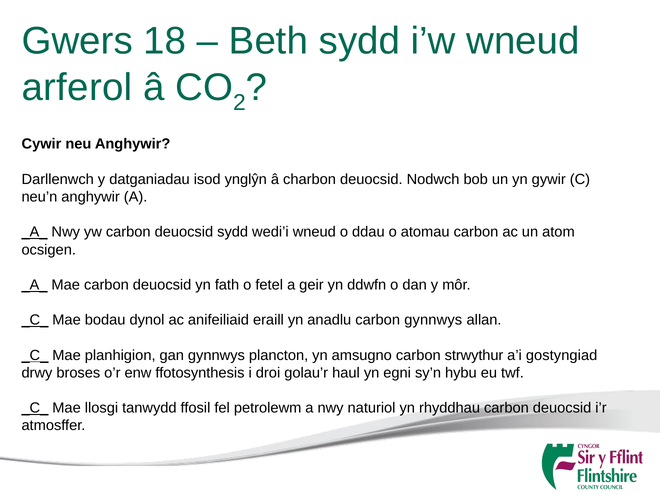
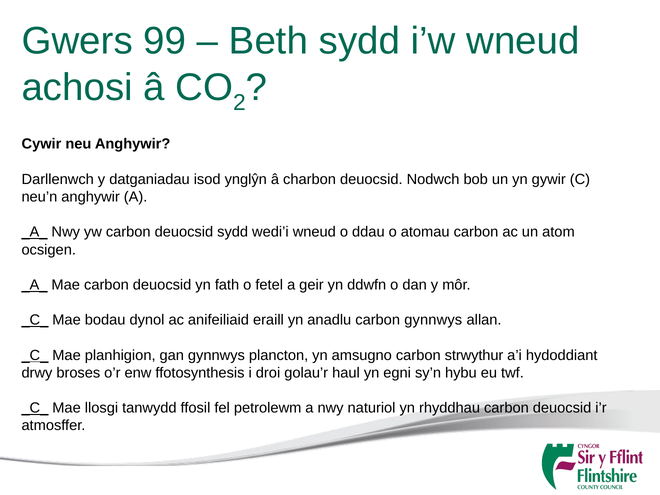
18: 18 -> 99
arferol: arferol -> achosi
gostyngiad: gostyngiad -> hydoddiant
